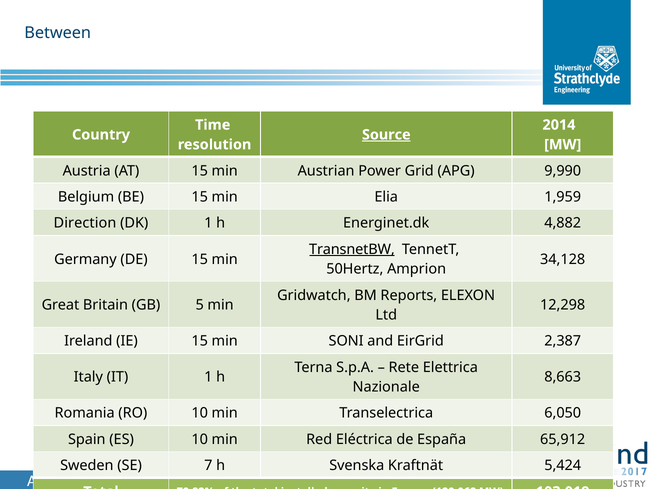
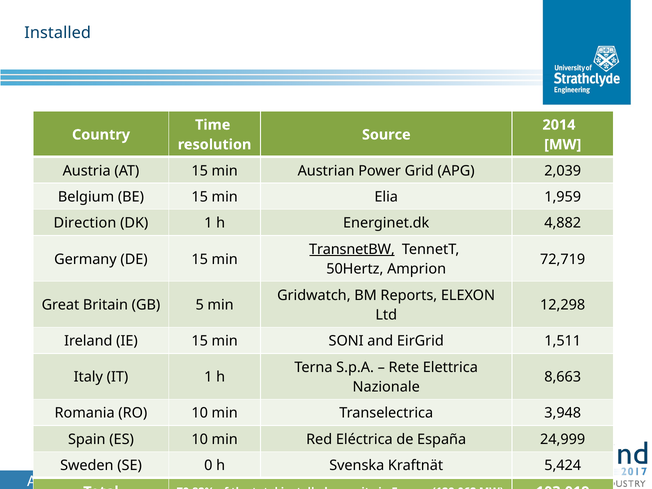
Between at (58, 33): Between -> Installed
Source underline: present -> none
9,990: 9,990 -> 2,039
34,128: 34,128 -> 72,719
2,387: 2,387 -> 1,511
6,050: 6,050 -> 3,948
65,912: 65,912 -> 24,999
7: 7 -> 0
